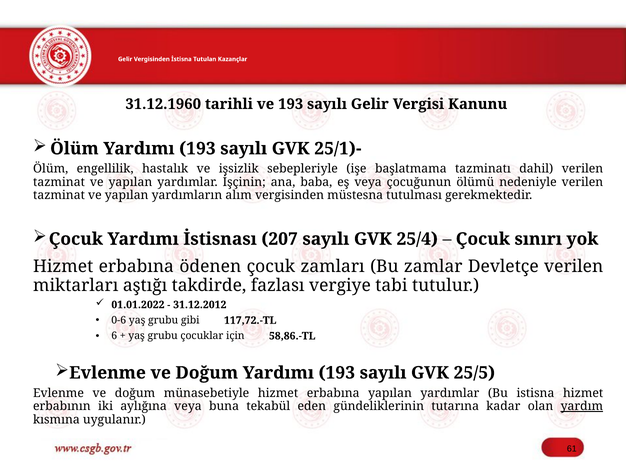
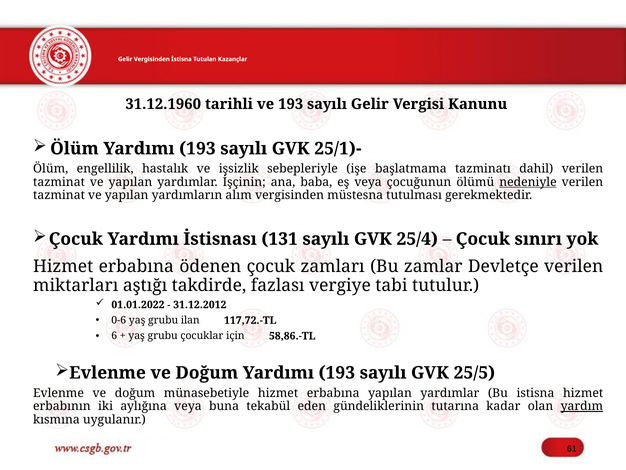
nedeniyle underline: none -> present
207: 207 -> 131
gibi: gibi -> ilan
